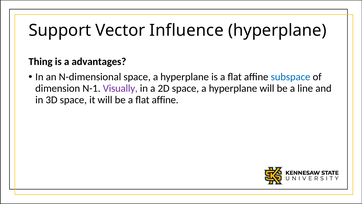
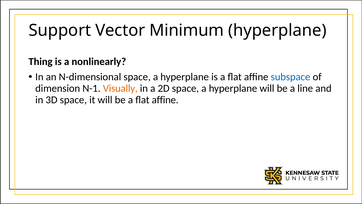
Influence: Influence -> Minimum
advantages: advantages -> nonlinearly
Visually colour: purple -> orange
